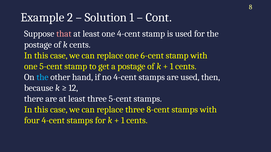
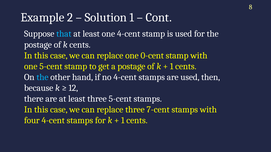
that colour: pink -> light blue
6-cent: 6-cent -> 0-cent
8-cent: 8-cent -> 7-cent
